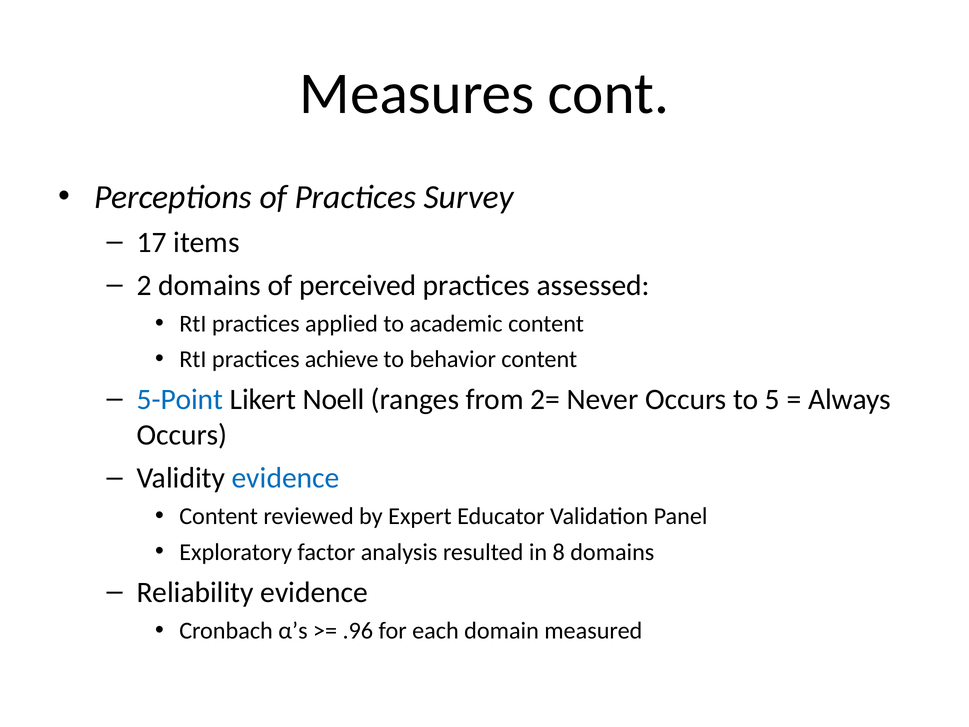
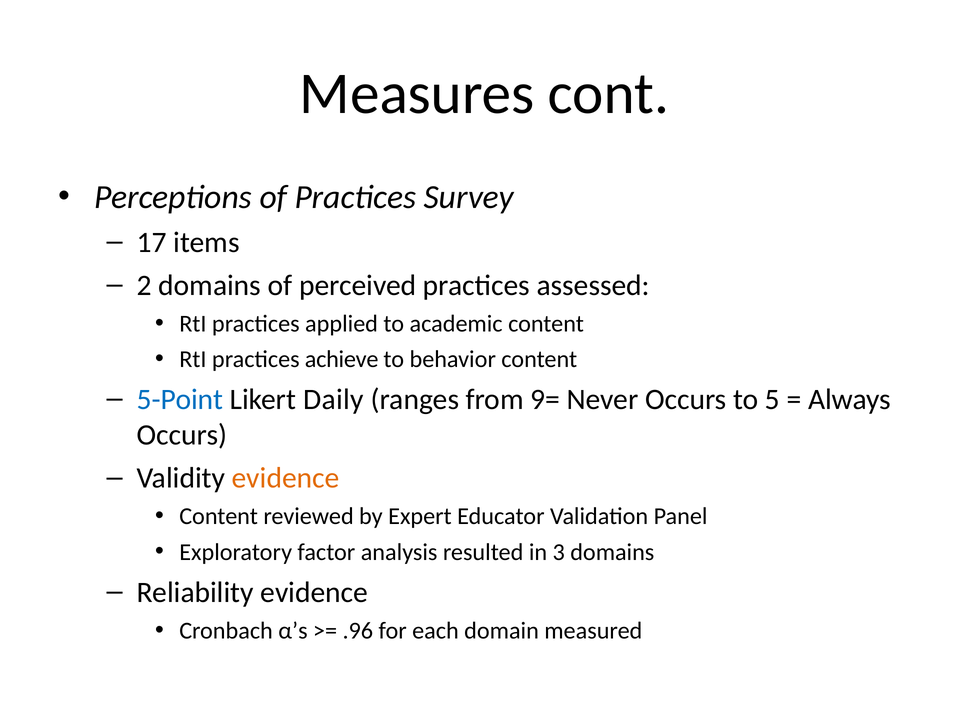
Noell: Noell -> Daily
2=: 2= -> 9=
evidence at (286, 478) colour: blue -> orange
8: 8 -> 3
